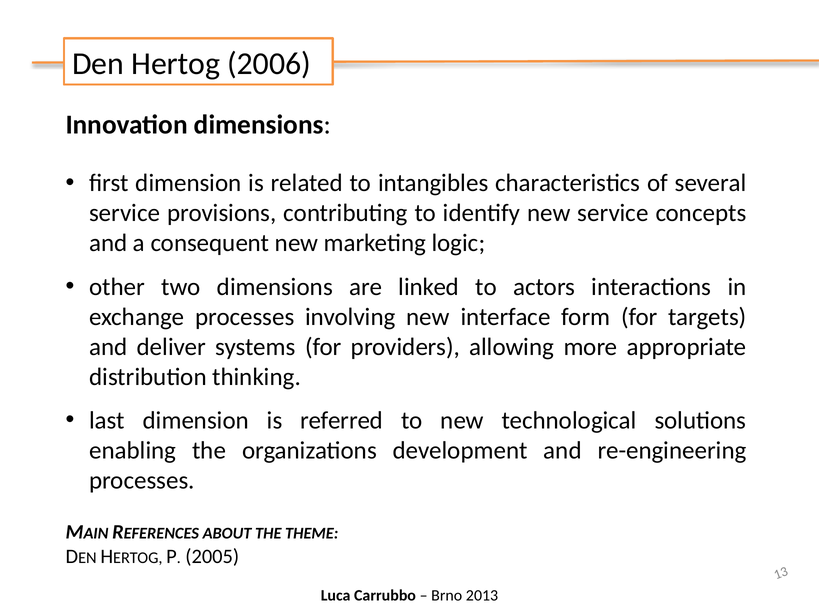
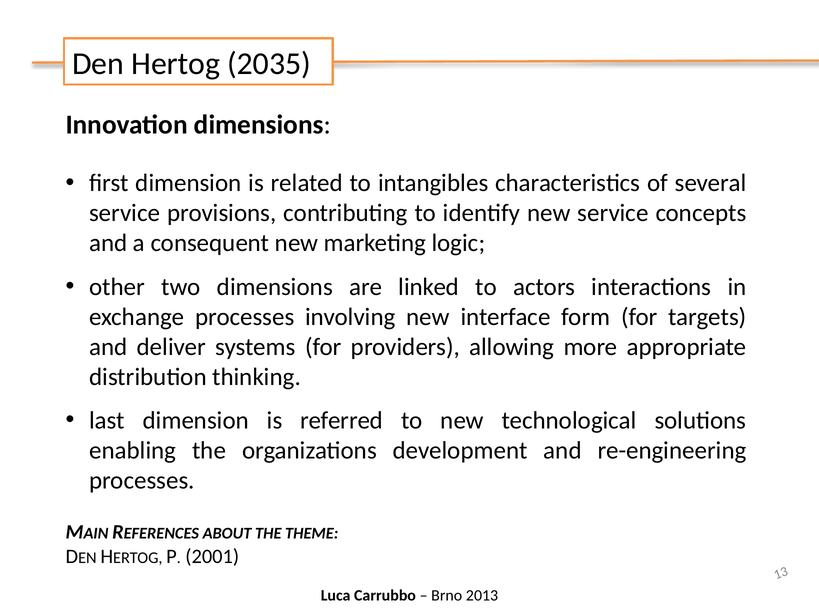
2006: 2006 -> 2035
2005: 2005 -> 2001
